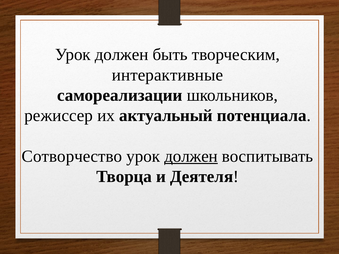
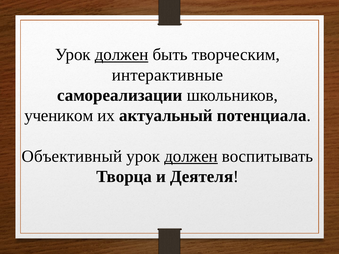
должен at (122, 55) underline: none -> present
режиссер: режиссер -> учеником
Сотворчество: Сотворчество -> Объективный
